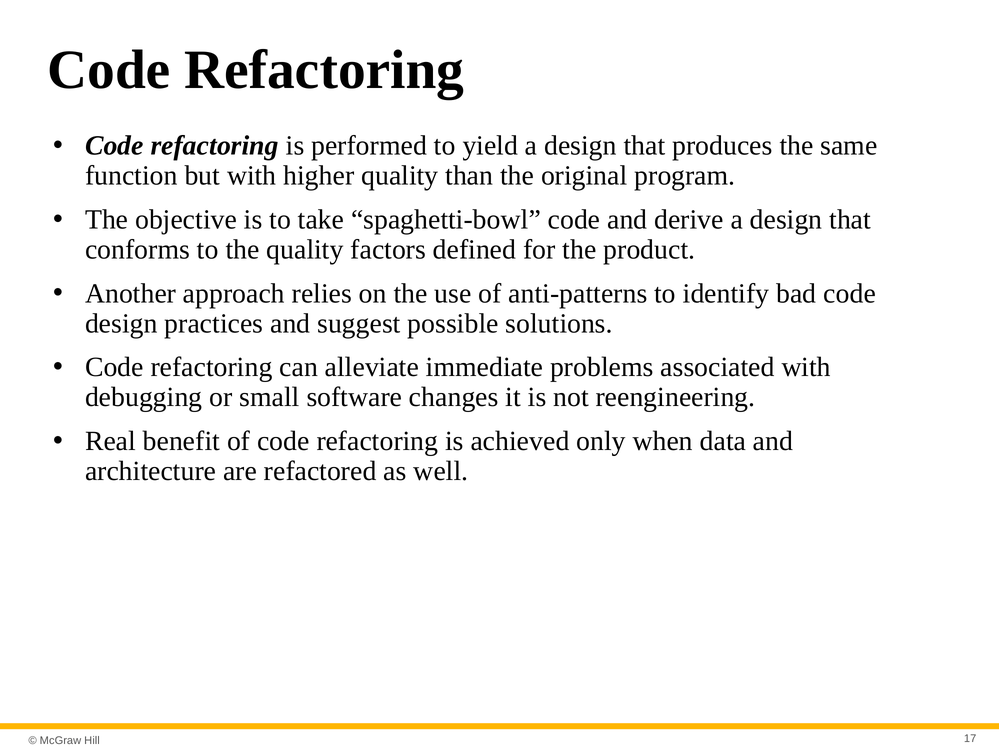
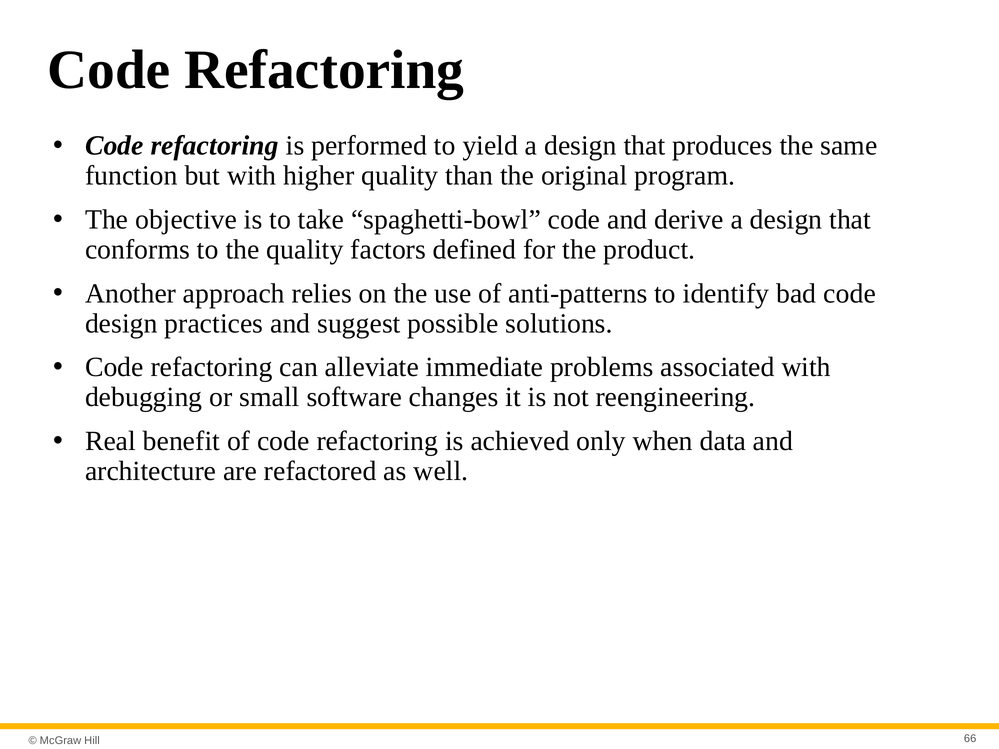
17: 17 -> 66
